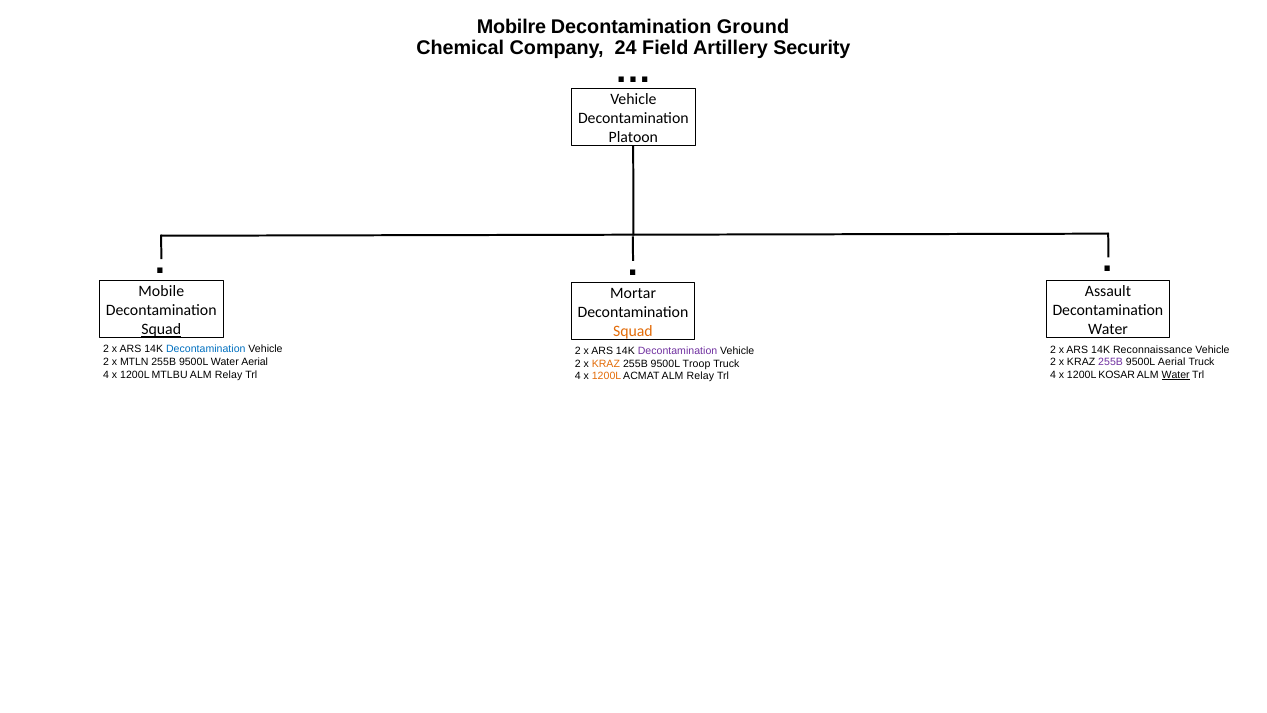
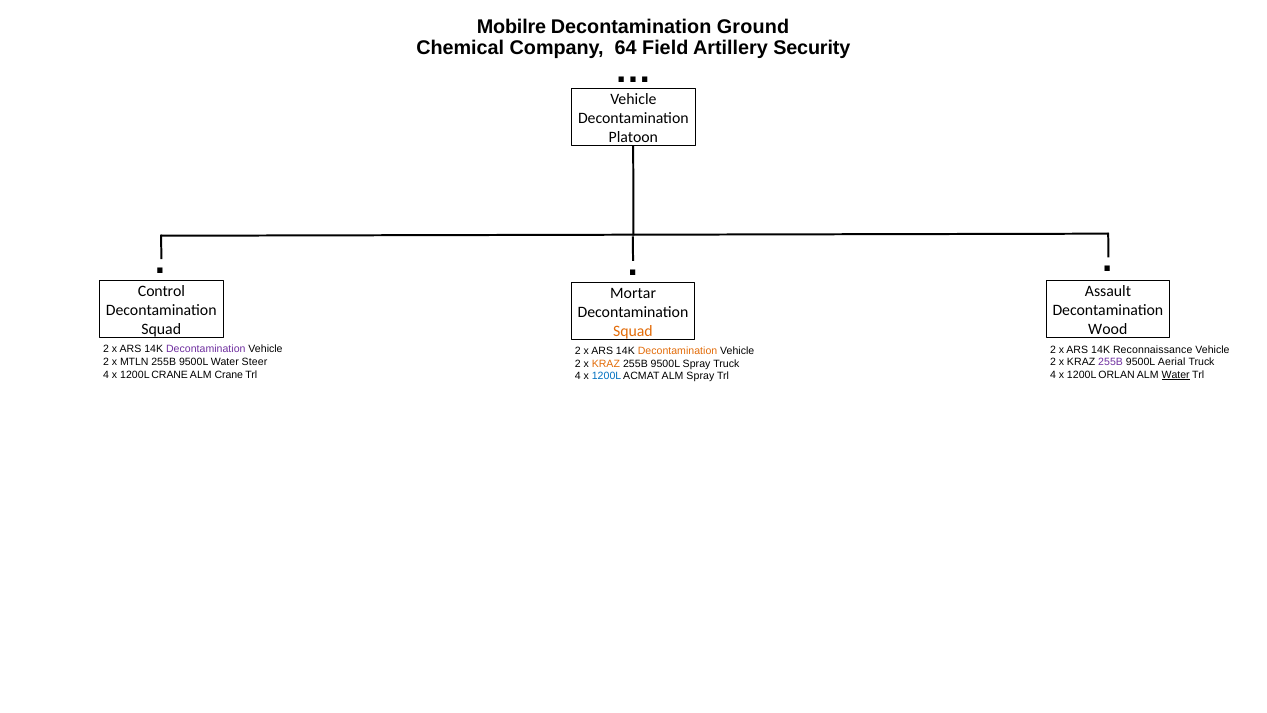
24: 24 -> 64
Mobile: Mobile -> Control
Water at (1108, 329): Water -> Wood
Squad at (161, 329) underline: present -> none
Decontamination at (206, 349) colour: blue -> purple
Decontamination at (678, 351) colour: purple -> orange
Water Aerial: Aerial -> Steer
9500L Troop: Troop -> Spray
1200L MTLBU: MTLBU -> CRANE
Relay at (229, 374): Relay -> Crane
KOSAR: KOSAR -> ORLAN
1200L at (607, 376) colour: orange -> blue
ACMAT ALM Relay: Relay -> Spray
